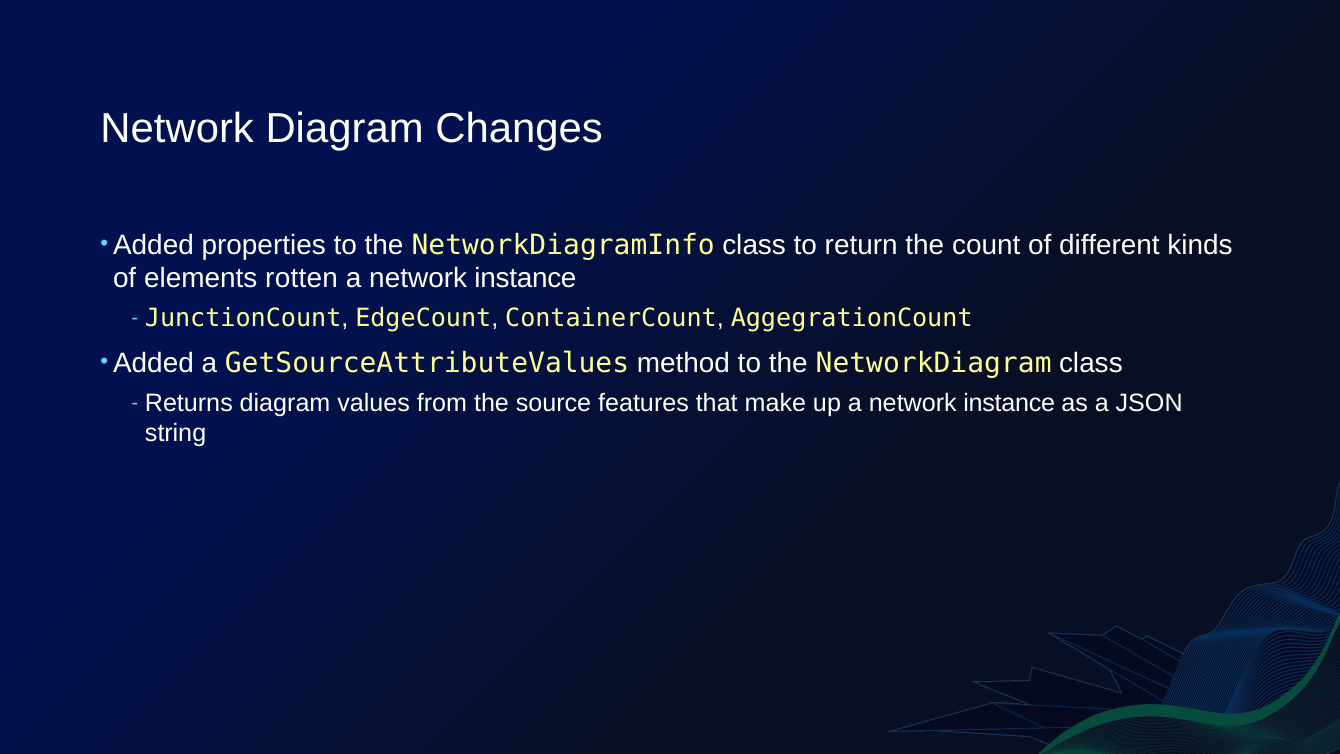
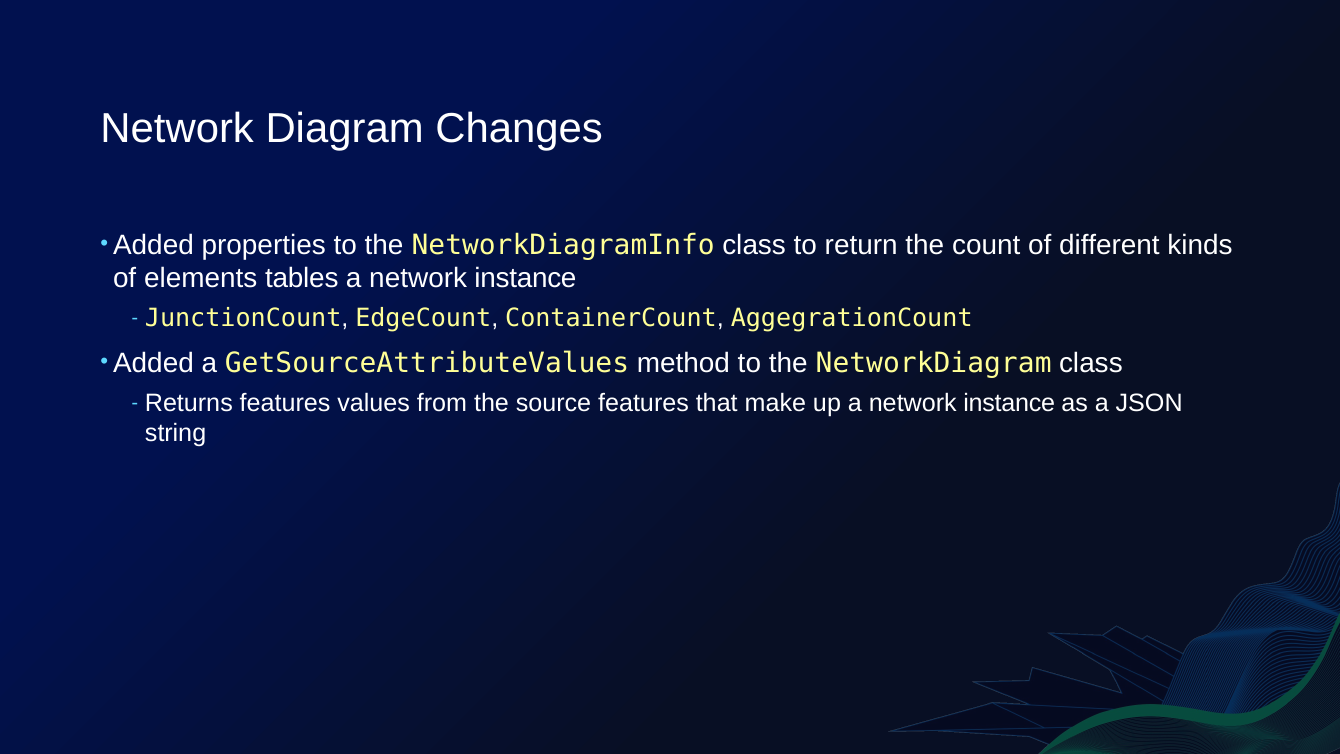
rotten: rotten -> tables
Returns diagram: diagram -> features
